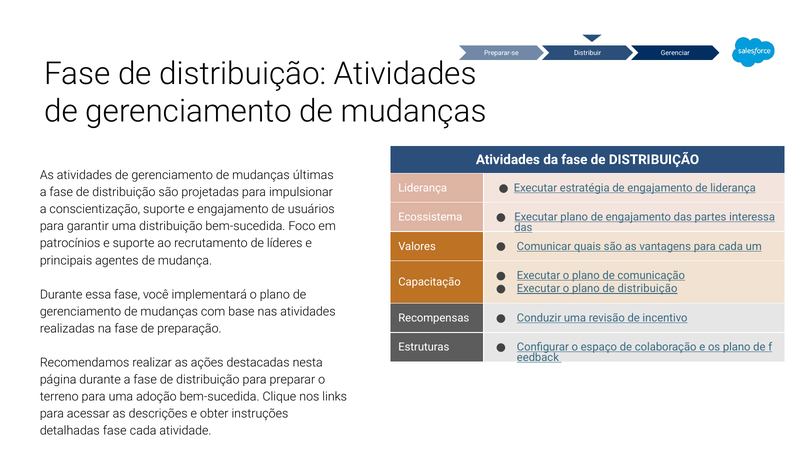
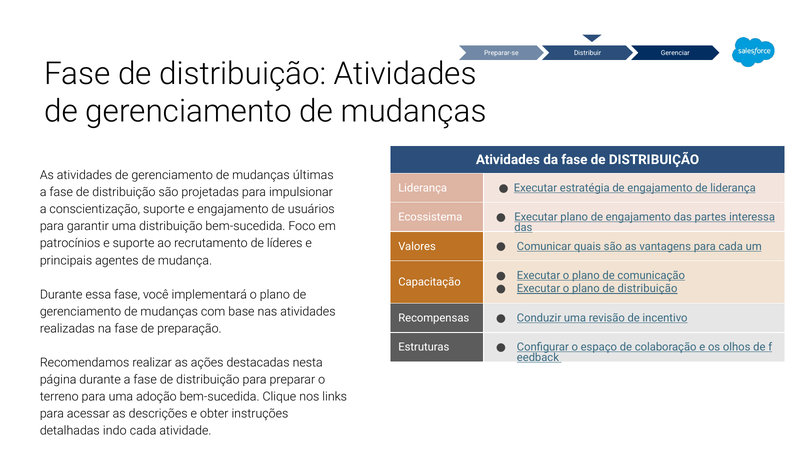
os plano: plano -> olhos
detalhadas fase: fase -> indo
